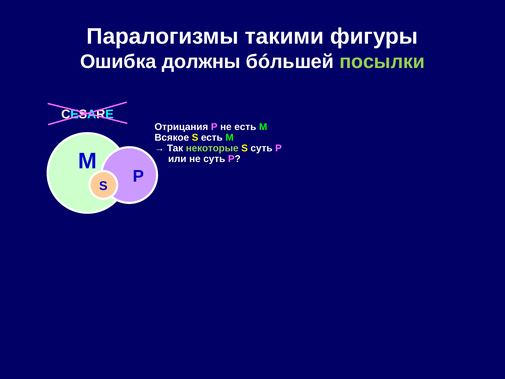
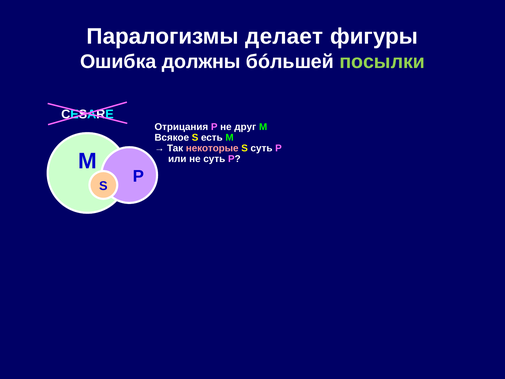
такими: такими -> делает
не есть: есть -> друг
некоторые colour: light green -> pink
